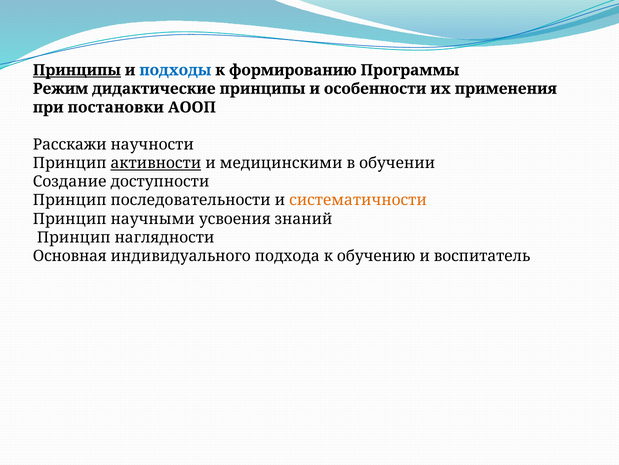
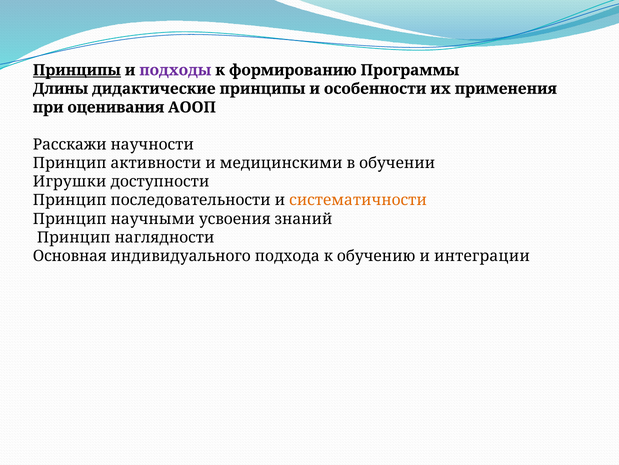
подходы colour: blue -> purple
Режим: Режим -> Длины
постановки: постановки -> оценивания
активности underline: present -> none
Создание: Создание -> Игрушки
воспитатель: воспитатель -> интеграции
